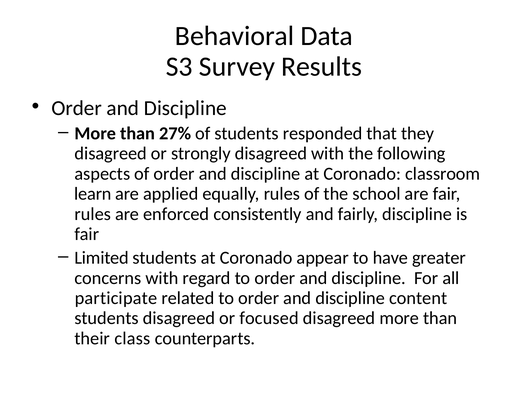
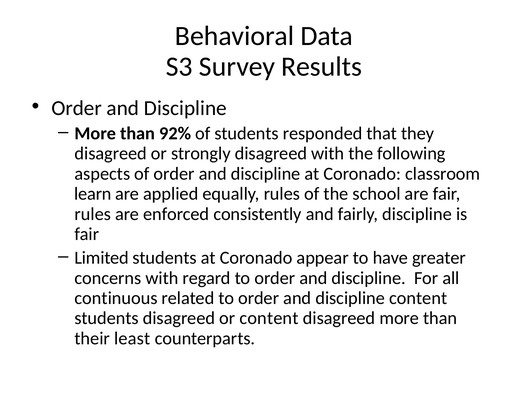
27%: 27% -> 92%
participate: participate -> continuous
or focused: focused -> content
class: class -> least
